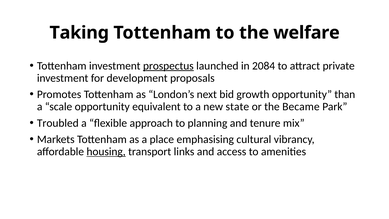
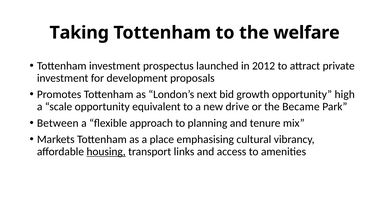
prospectus underline: present -> none
2084: 2084 -> 2012
than: than -> high
state: state -> drive
Troubled: Troubled -> Between
